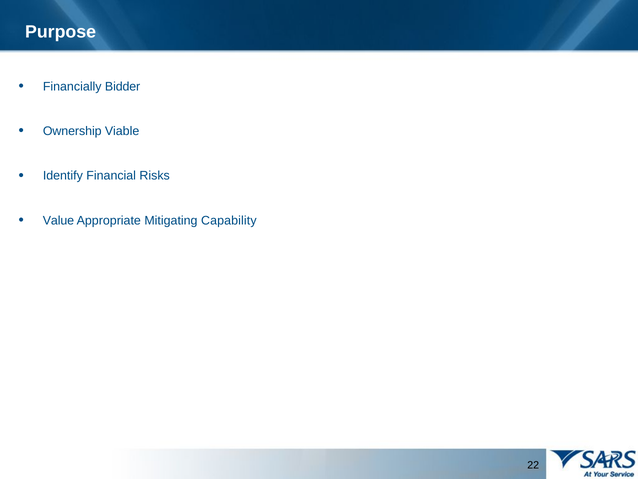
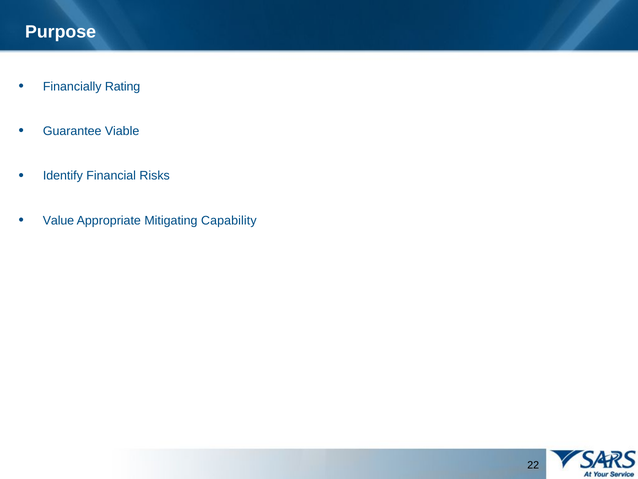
Bidder: Bidder -> Rating
Ownership: Ownership -> Guarantee
